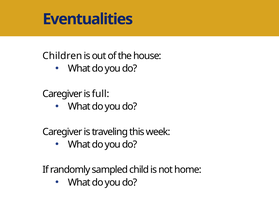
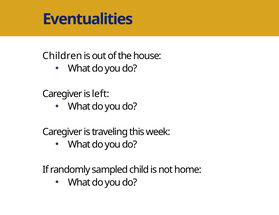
full: full -> left
